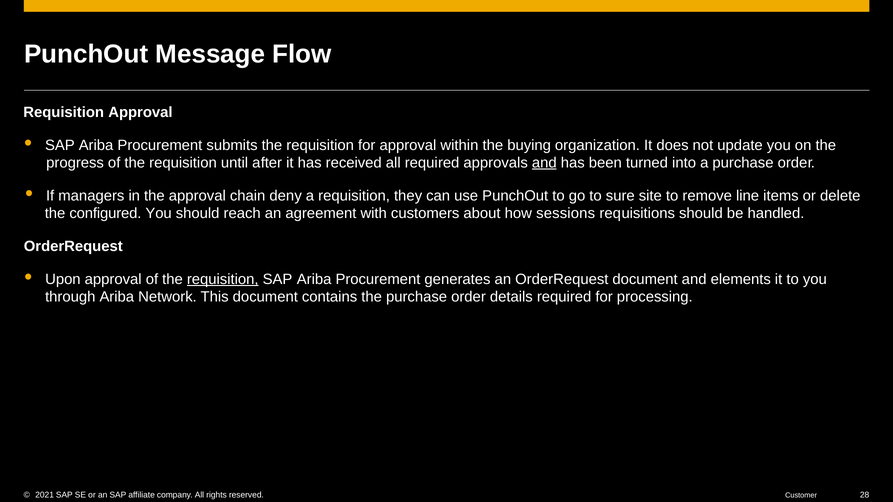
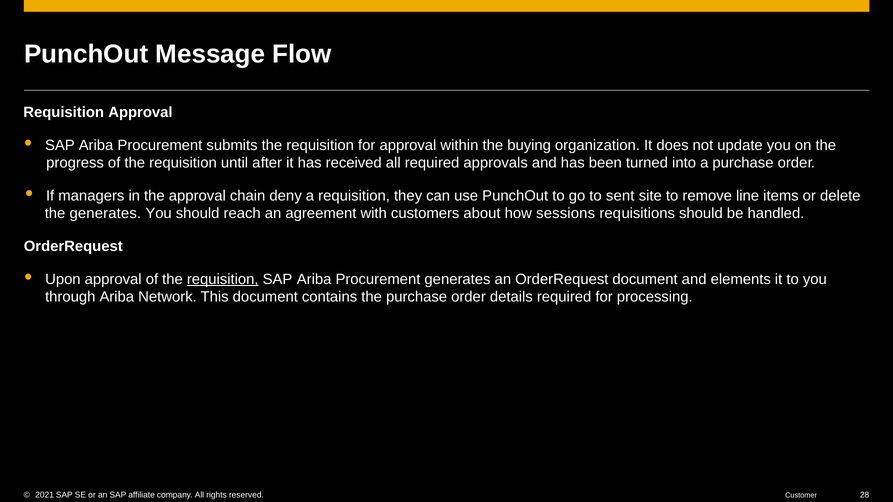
and at (544, 163) underline: present -> none
sure: sure -> sent
the configured: configured -> generates
